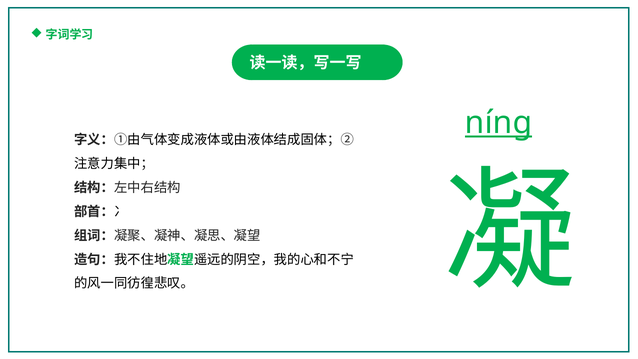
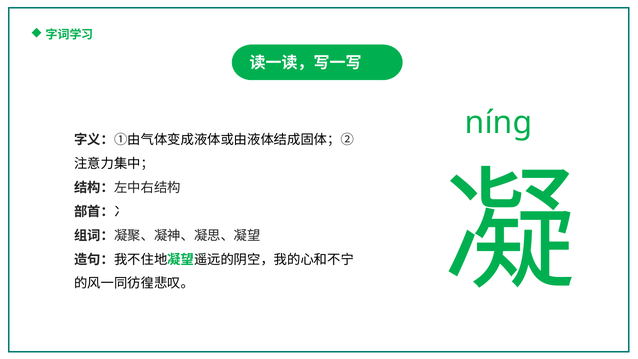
níng underline: present -> none
